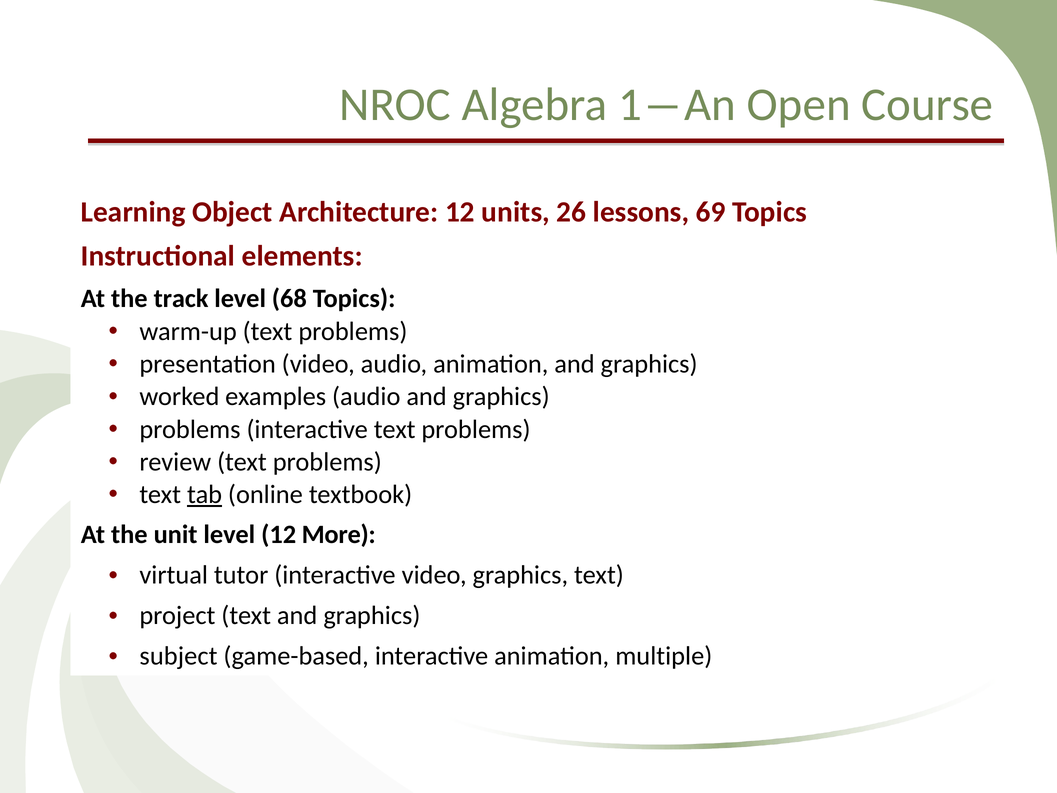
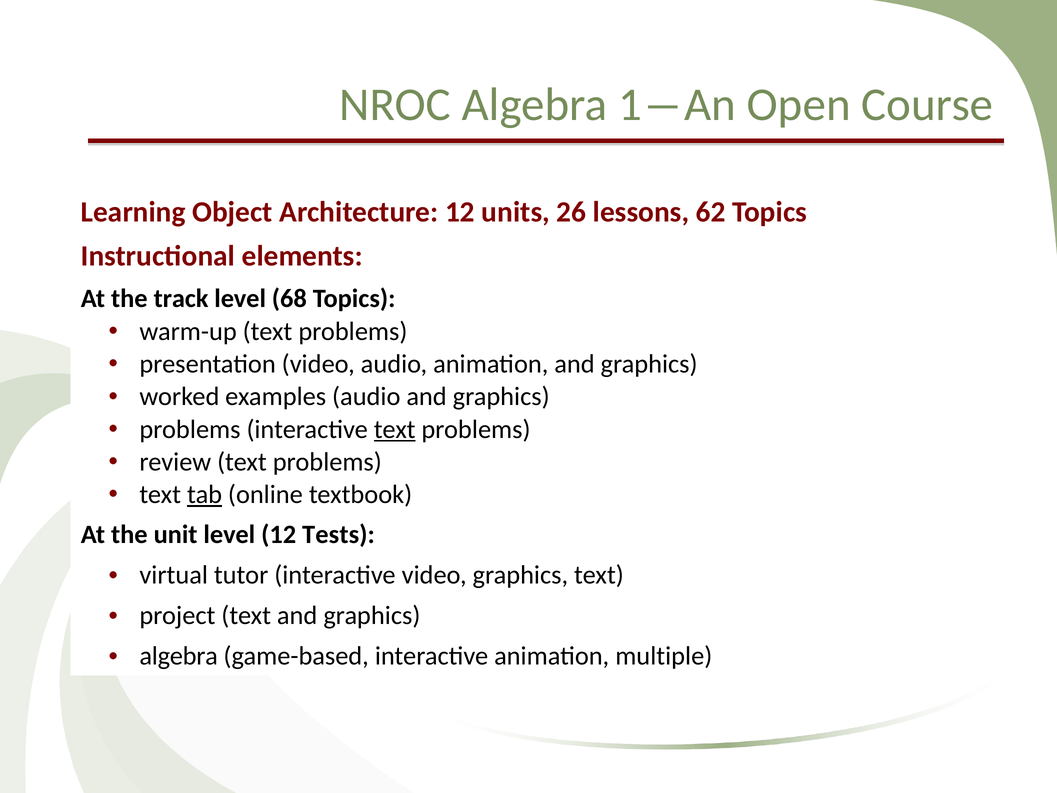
69: 69 -> 62
text at (395, 429) underline: none -> present
More: More -> Tests
subject at (179, 656): subject -> algebra
